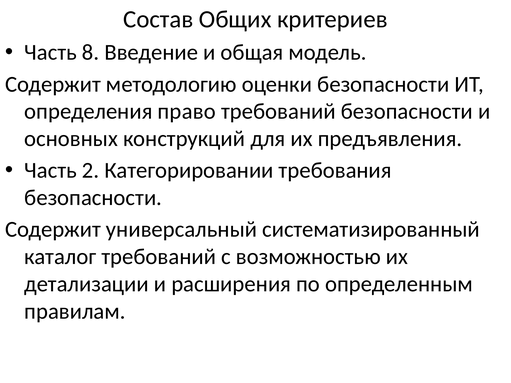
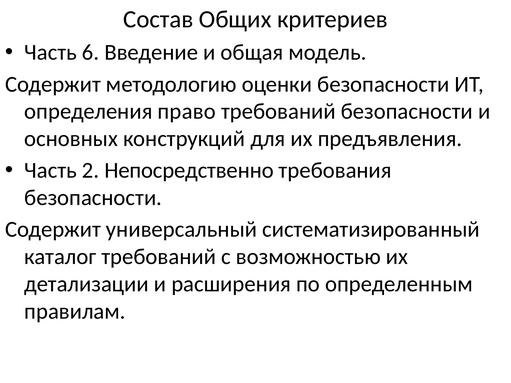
8: 8 -> 6
Категорировании: Категорировании -> Непосредственно
